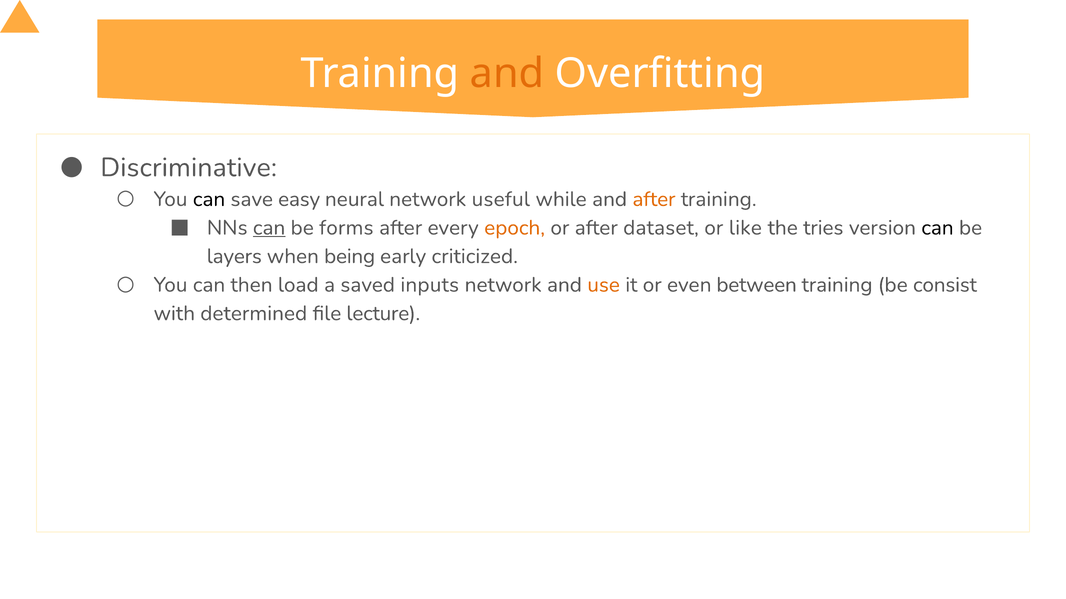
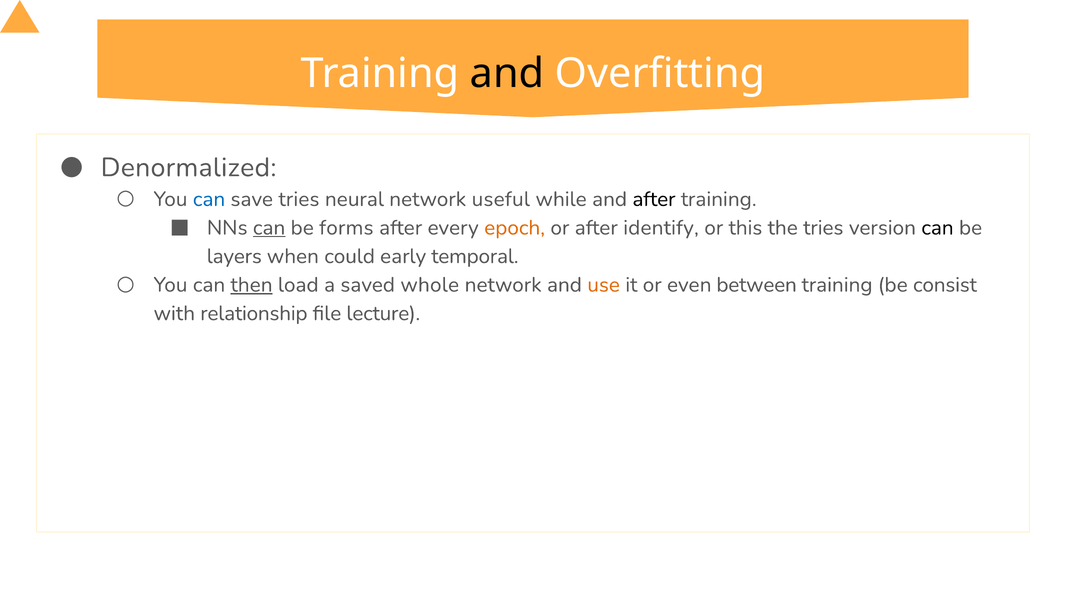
and at (507, 74) colour: orange -> black
Discriminative: Discriminative -> Denormalized
can at (209, 199) colour: black -> blue
save easy: easy -> tries
after at (654, 199) colour: orange -> black
dataset: dataset -> identify
like: like -> this
being: being -> could
criticized: criticized -> temporal
then underline: none -> present
inputs: inputs -> whole
determined: determined -> relationship
